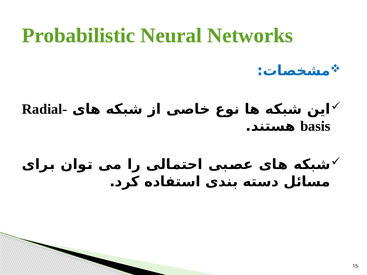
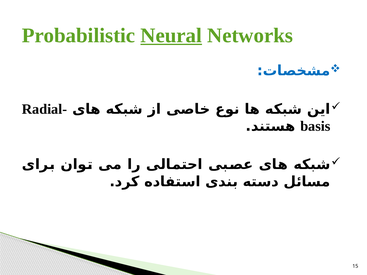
Neural underline: none -> present
